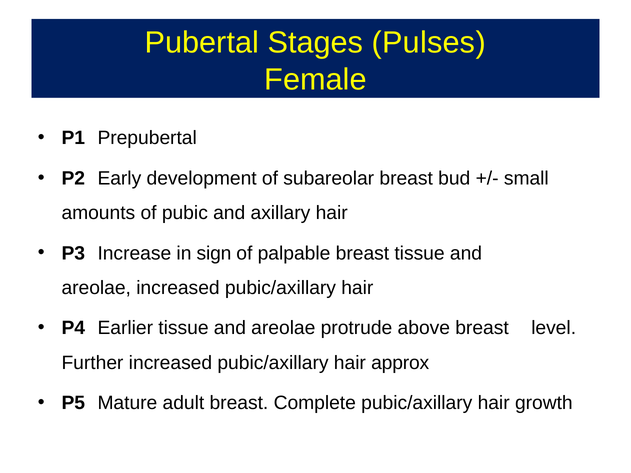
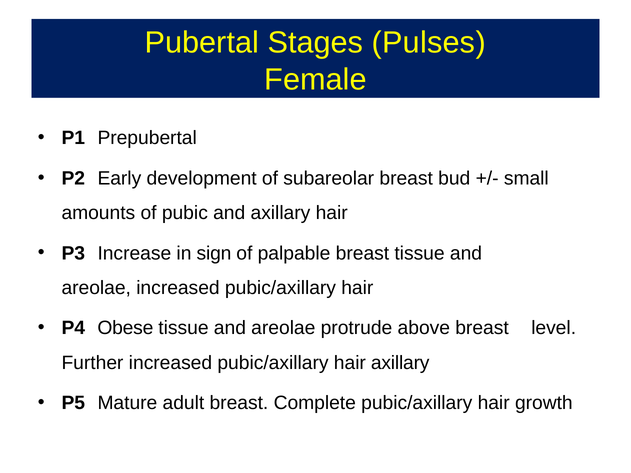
Earlier: Earlier -> Obese
hair approx: approx -> axillary
